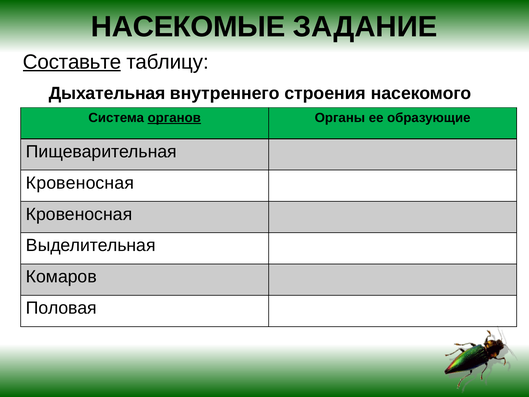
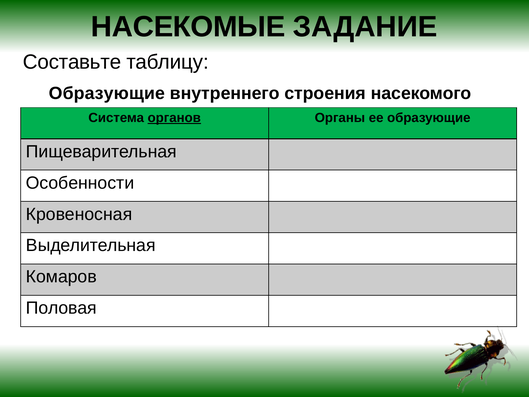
Составьте underline: present -> none
Дыхательная at (107, 93): Дыхательная -> Образующие
Кровеносная at (80, 183): Кровеносная -> Особенности
